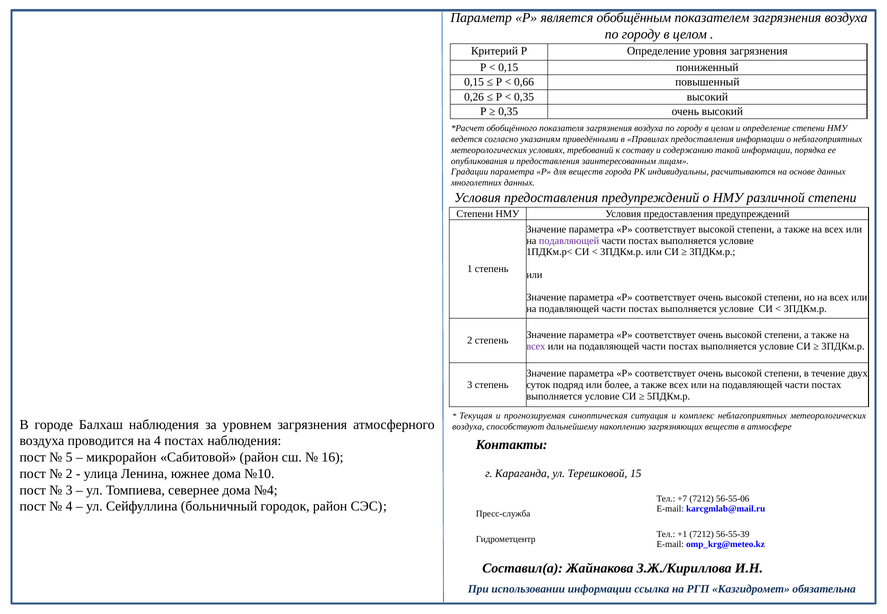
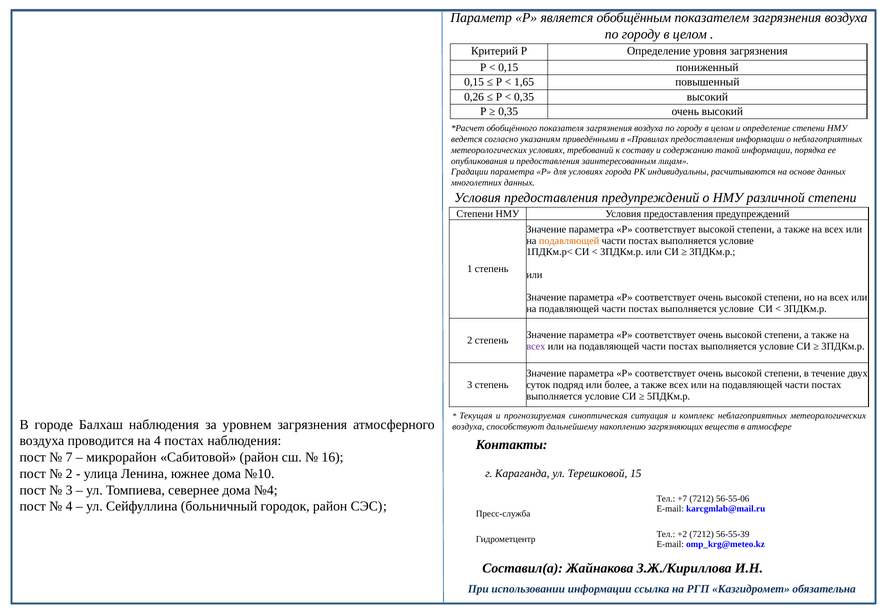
0,66: 0,66 -> 1,65
для веществ: веществ -> условиях
подавляющей at (569, 241) colour: purple -> orange
5: 5 -> 7
+1: +1 -> +2
